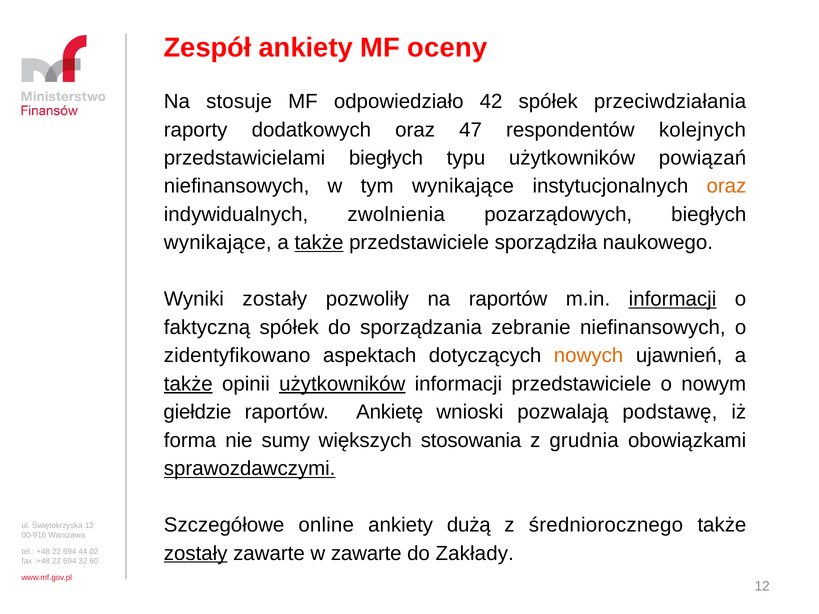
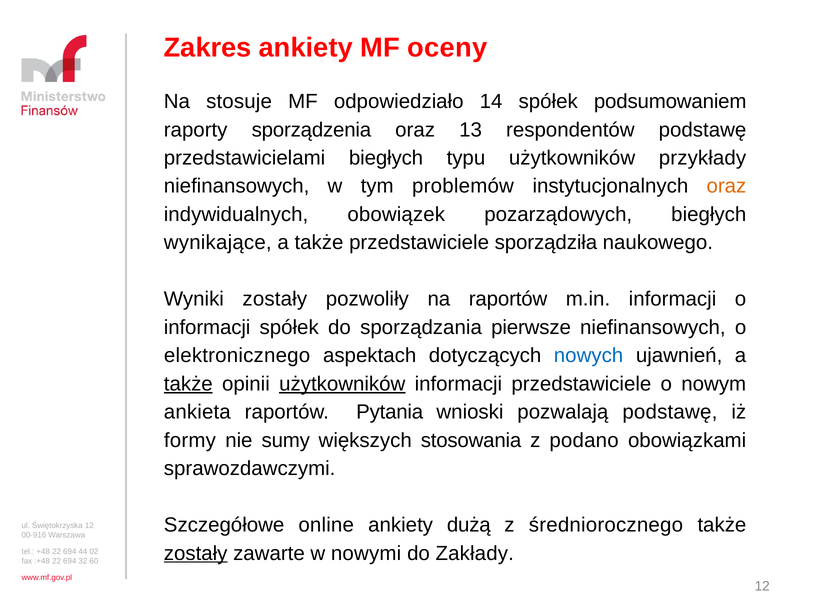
Zespół: Zespół -> Zakres
42: 42 -> 14
przeciwdziałania: przeciwdziałania -> podsumowaniem
dodatkowych: dodatkowych -> sporządzenia
47: 47 -> 13
respondentów kolejnych: kolejnych -> podstawę
powiązań: powiązań -> przykłady
tym wynikające: wynikające -> problemów
zwolnienia: zwolnienia -> obowiązek
także at (319, 243) underline: present -> none
informacji at (673, 299) underline: present -> none
faktyczną at (207, 328): faktyczną -> informacji
zebranie: zebranie -> pierwsze
zidentyfikowano: zidentyfikowano -> elektronicznego
nowych colour: orange -> blue
giełdzie: giełdzie -> ankieta
Ankietę: Ankietę -> Pytania
forma: forma -> formy
grudnia: grudnia -> podano
sprawozdawczymi underline: present -> none
w zawarte: zawarte -> nowymi
